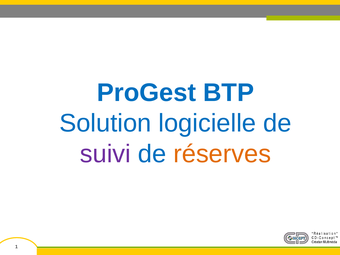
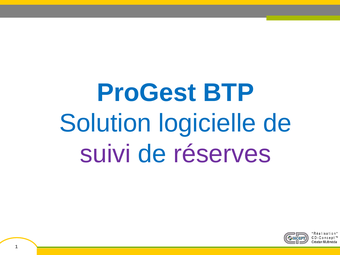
réserves colour: orange -> purple
